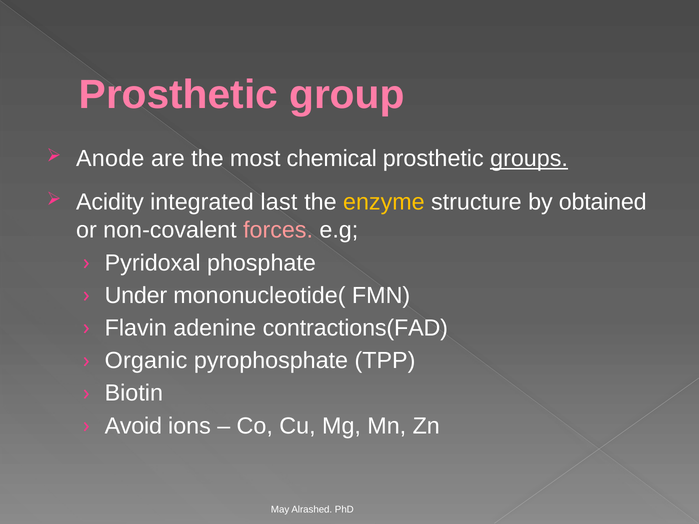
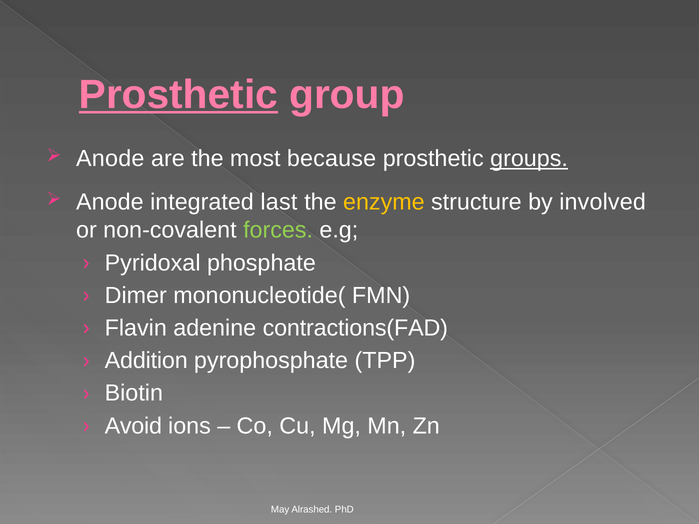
Prosthetic at (178, 95) underline: none -> present
chemical: chemical -> because
Acidity at (110, 202): Acidity -> Anode
obtained: obtained -> involved
forces colour: pink -> light green
Under: Under -> Dimer
Organic: Organic -> Addition
